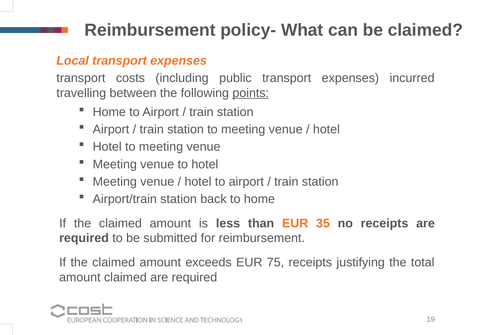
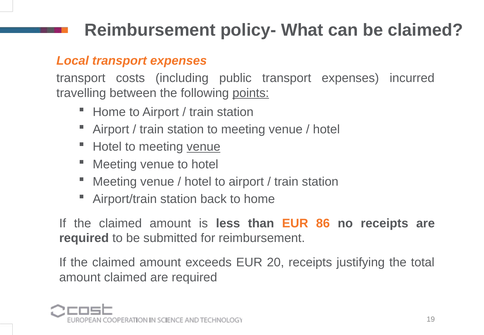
venue at (203, 147) underline: none -> present
35: 35 -> 86
75: 75 -> 20
